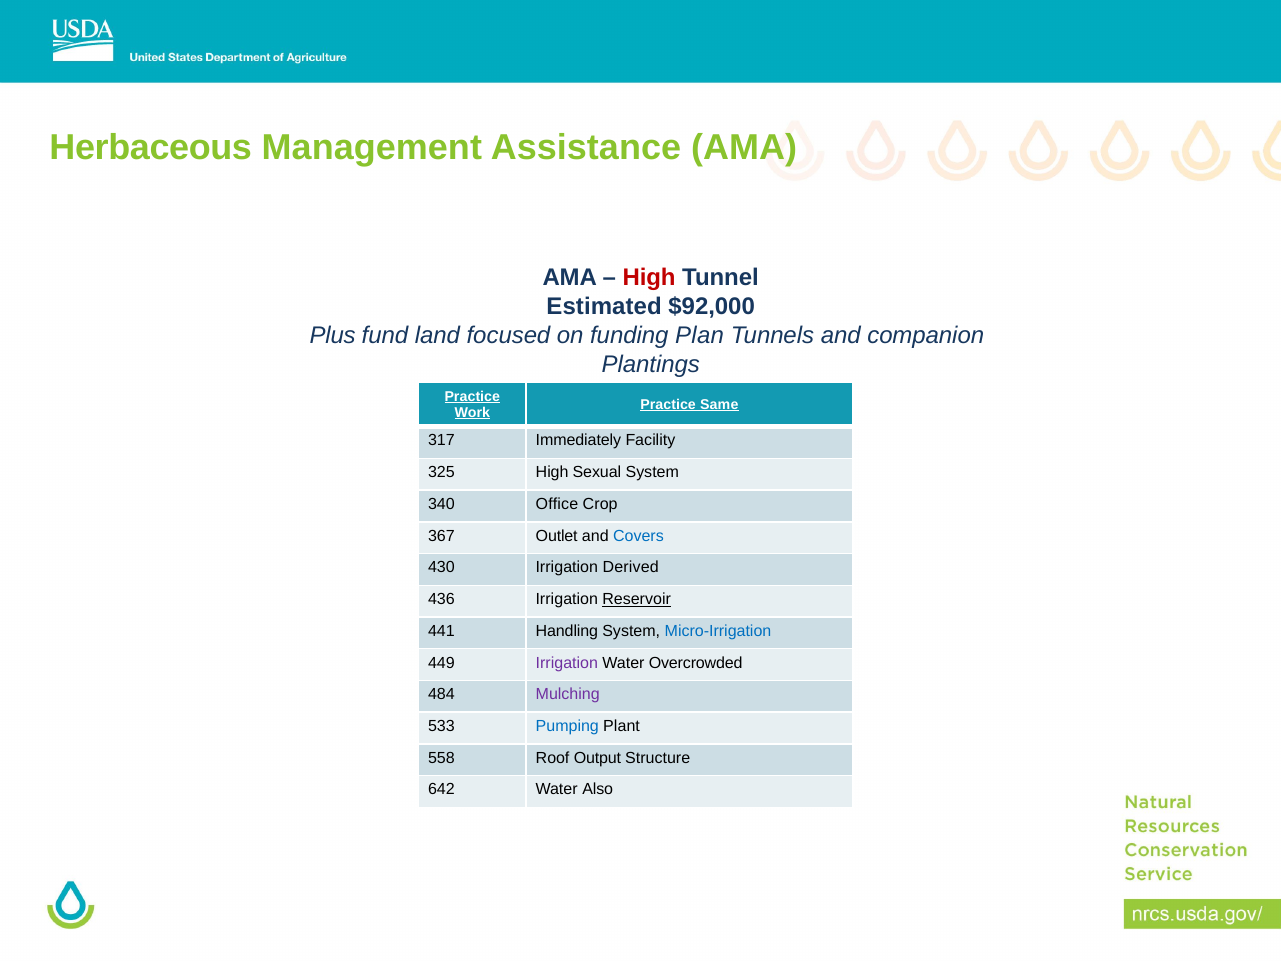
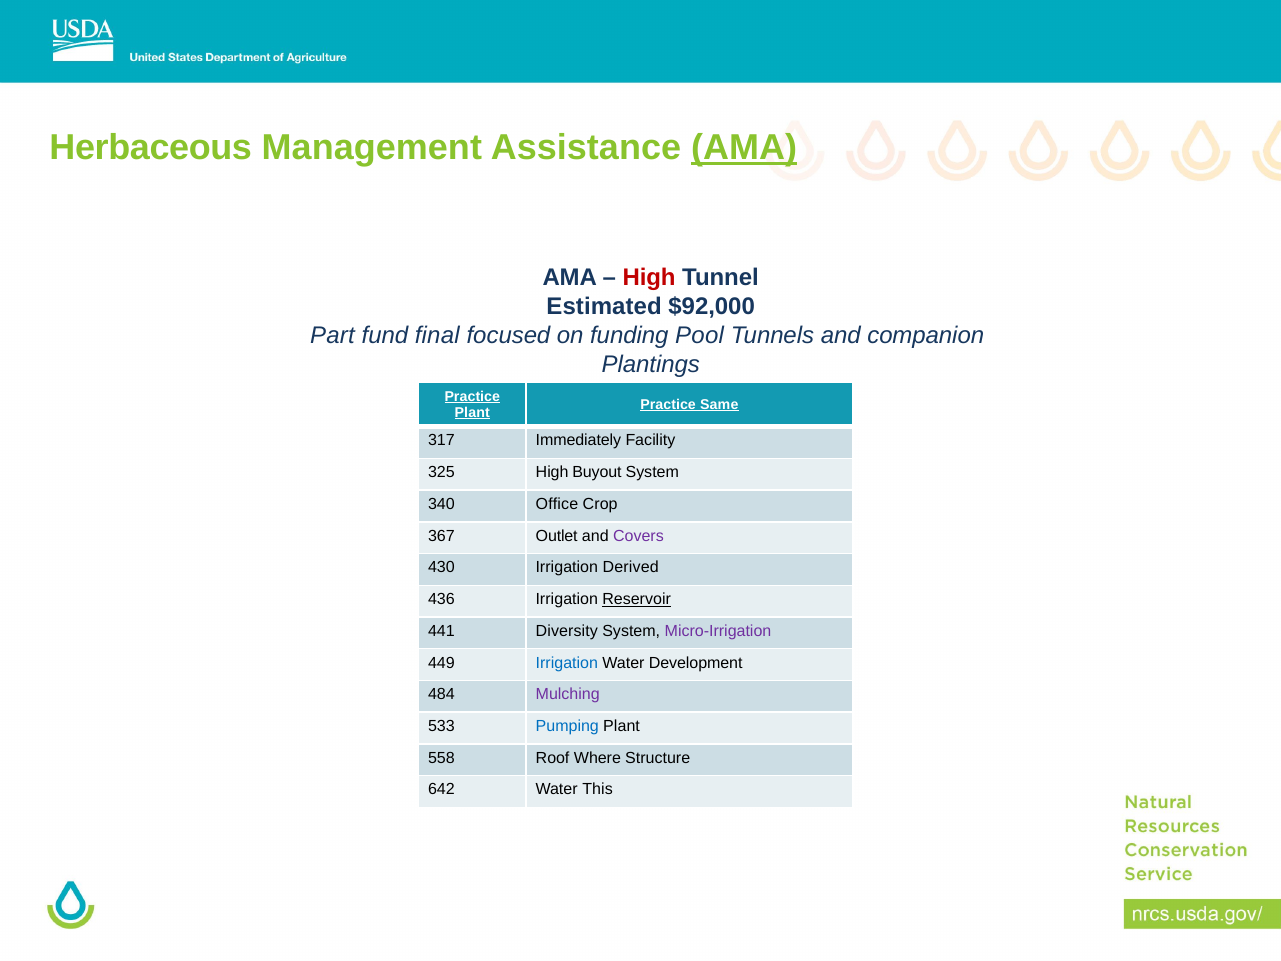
AMA at (744, 148) underline: none -> present
Plus: Plus -> Part
land: land -> final
Plan: Plan -> Pool
Work at (472, 412): Work -> Plant
Sexual: Sexual -> Buyout
Covers colour: blue -> purple
Handling: Handling -> Diversity
Micro-Irrigation colour: blue -> purple
Irrigation at (567, 663) colour: purple -> blue
Overcrowded: Overcrowded -> Development
Output: Output -> Where
Also: Also -> This
